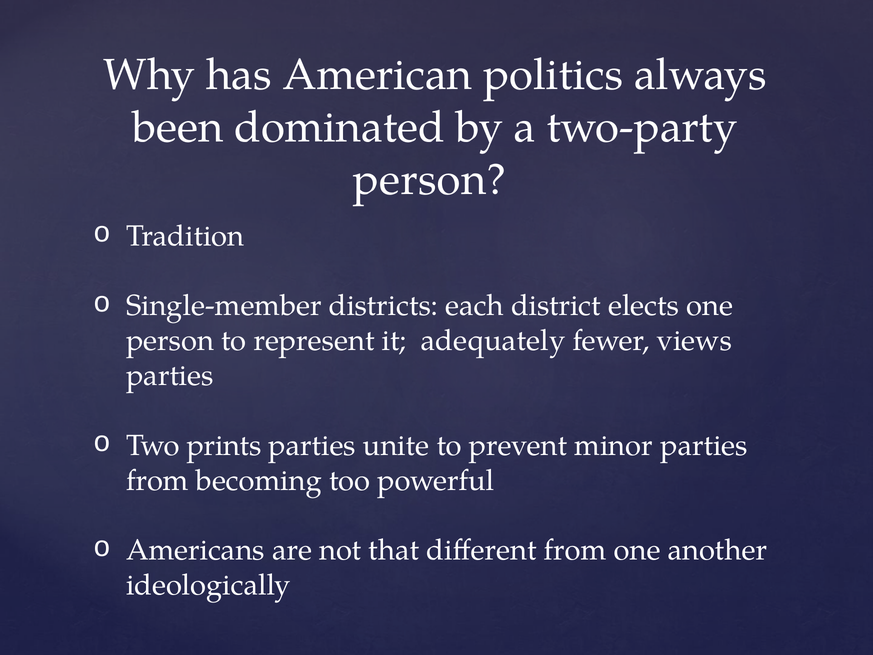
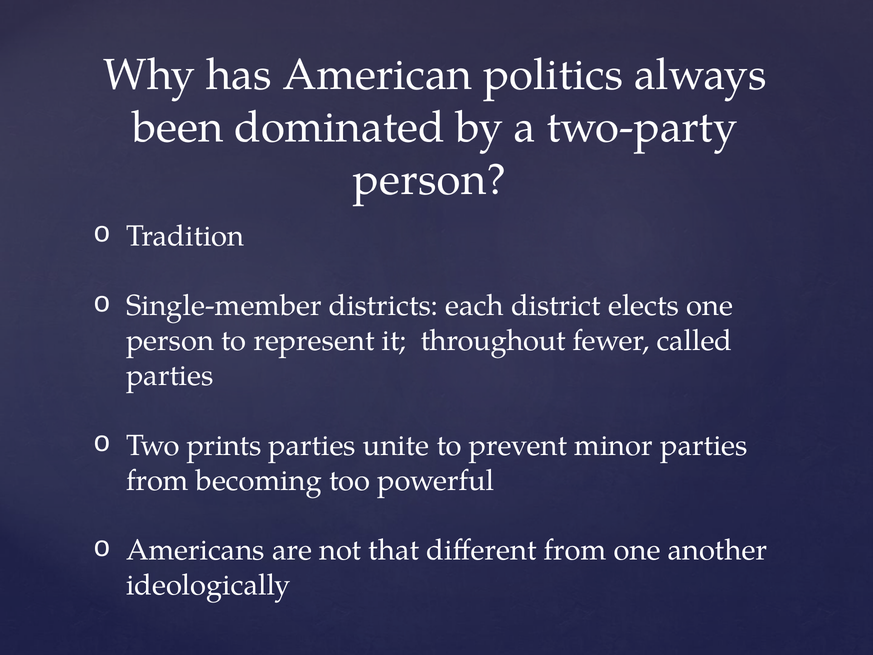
adequately: adequately -> throughout
views: views -> called
